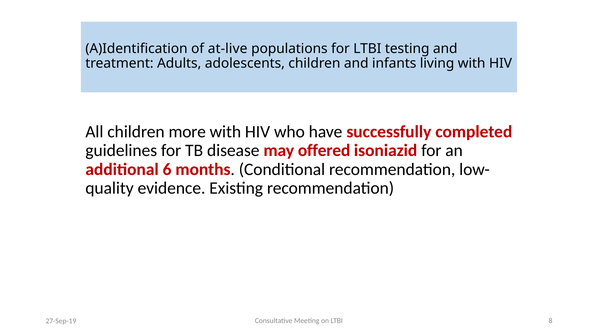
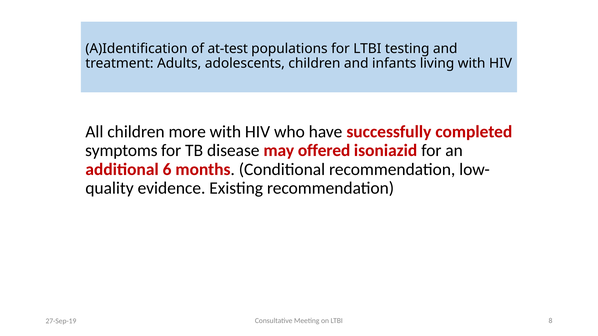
at-live: at-live -> at-test
guidelines: guidelines -> symptoms
